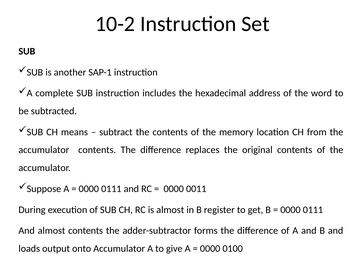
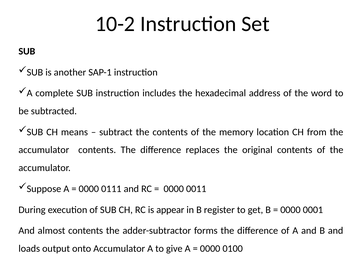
is almost: almost -> appear
0111 at (313, 210): 0111 -> 0001
